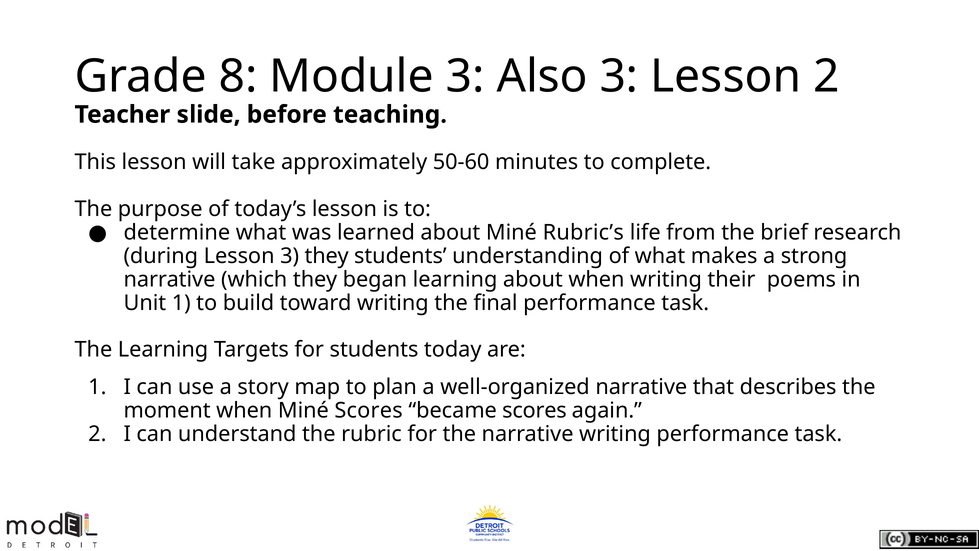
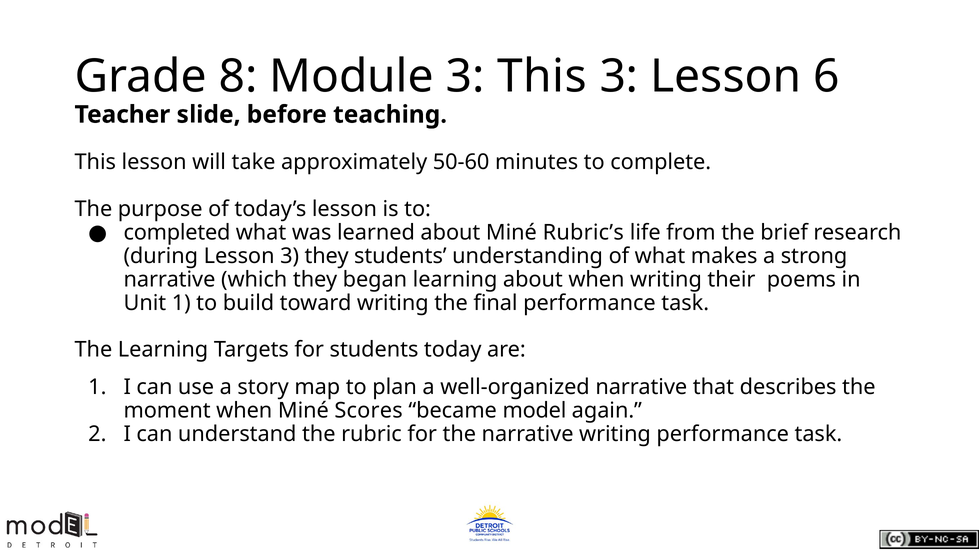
3 Also: Also -> This
Lesson 2: 2 -> 6
determine: determine -> completed
became scores: scores -> model
